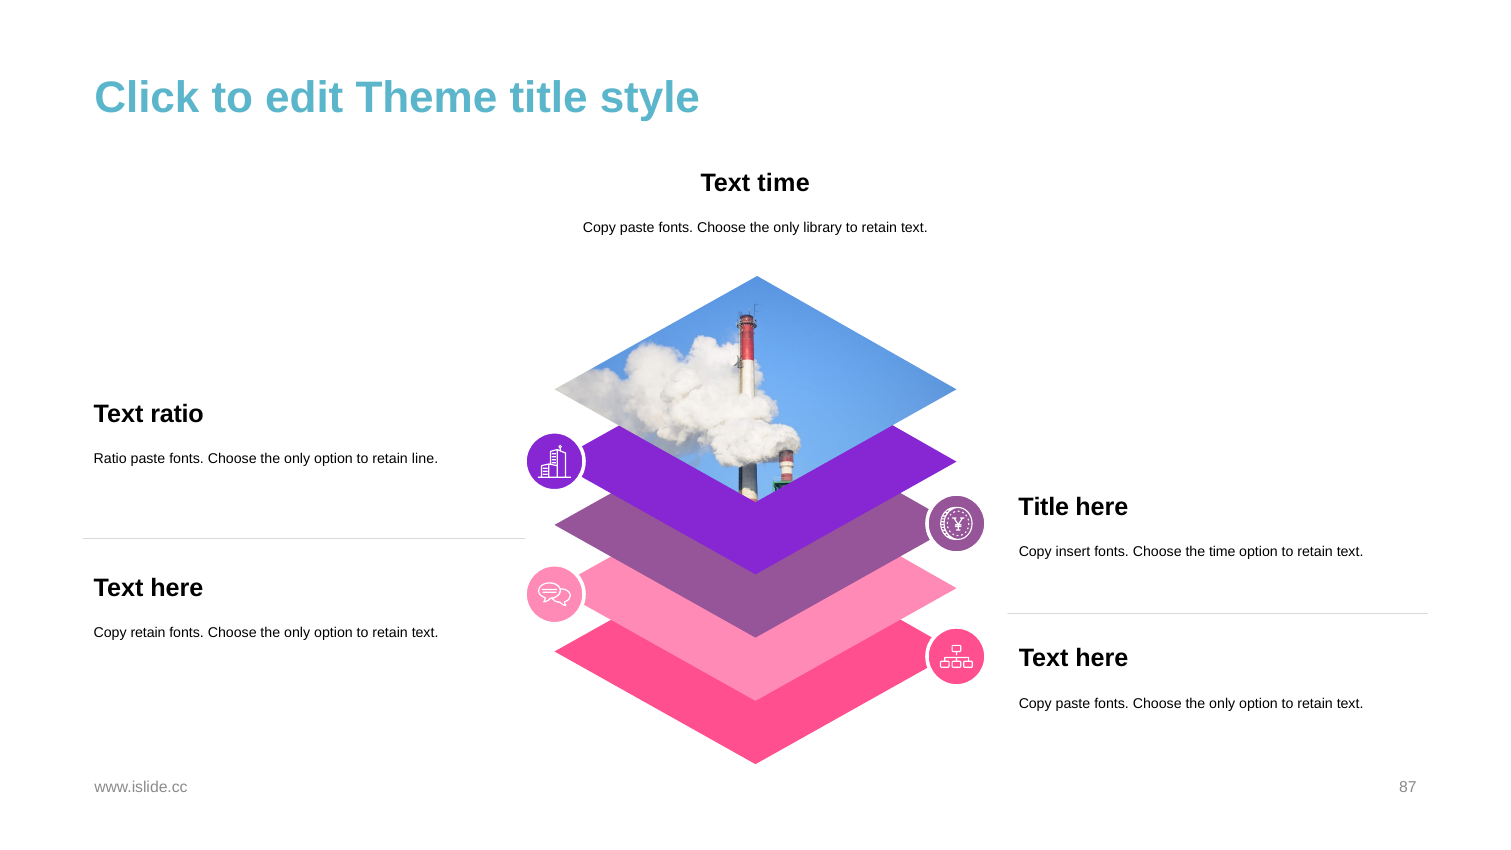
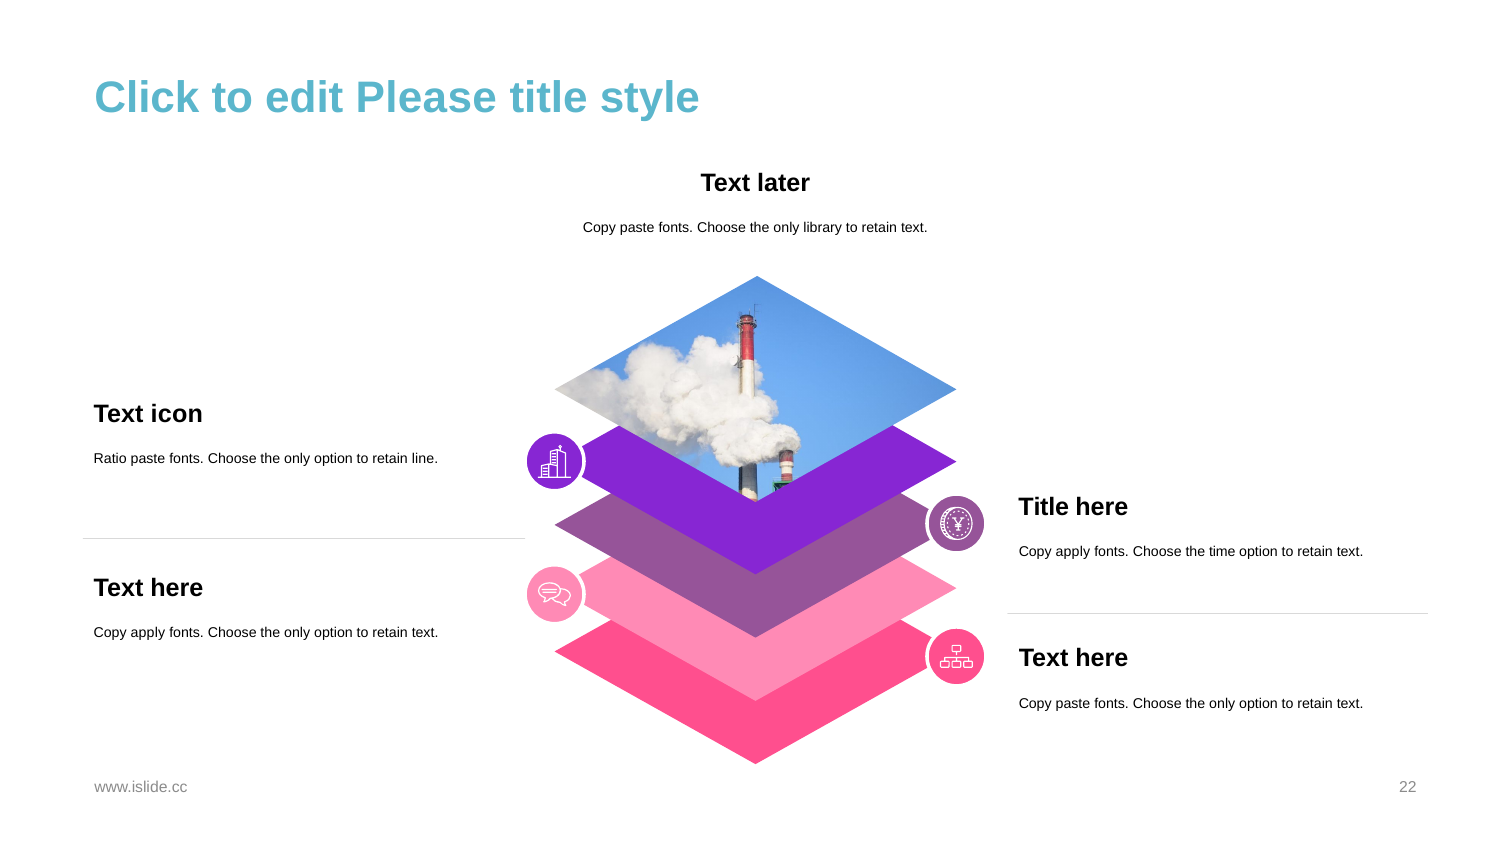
Theme: Theme -> Please
Text time: time -> later
Text ratio: ratio -> icon
insert at (1073, 552): insert -> apply
retain at (148, 633): retain -> apply
87: 87 -> 22
